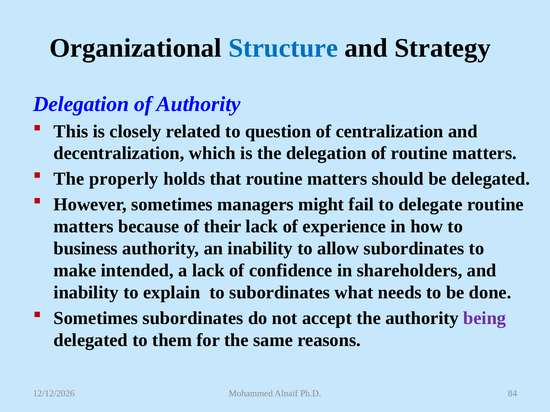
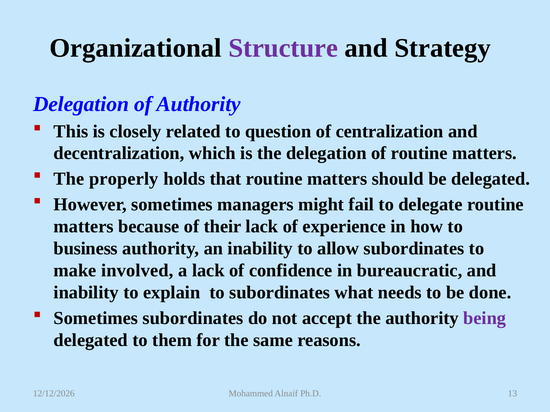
Structure colour: blue -> purple
intended: intended -> involved
shareholders: shareholders -> bureaucratic
84: 84 -> 13
